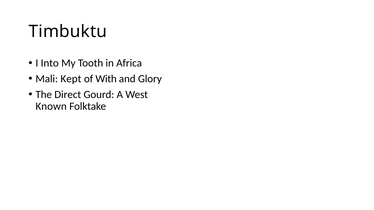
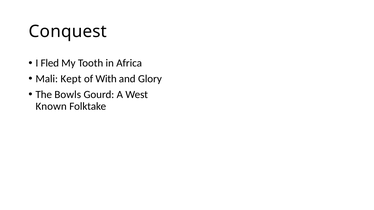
Timbuktu: Timbuktu -> Conquest
Into: Into -> Fled
Direct: Direct -> Bowls
